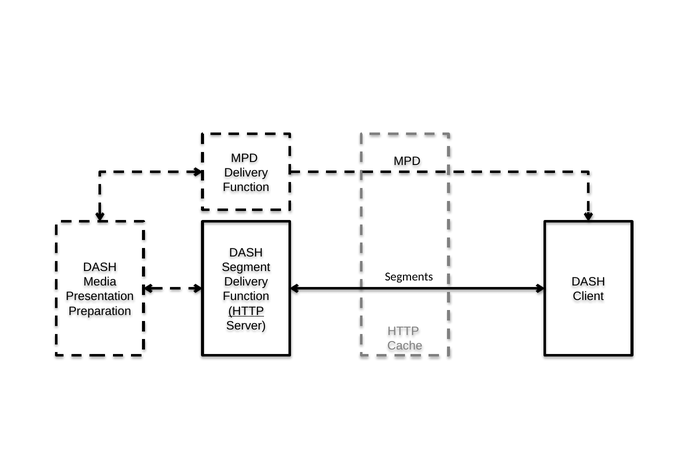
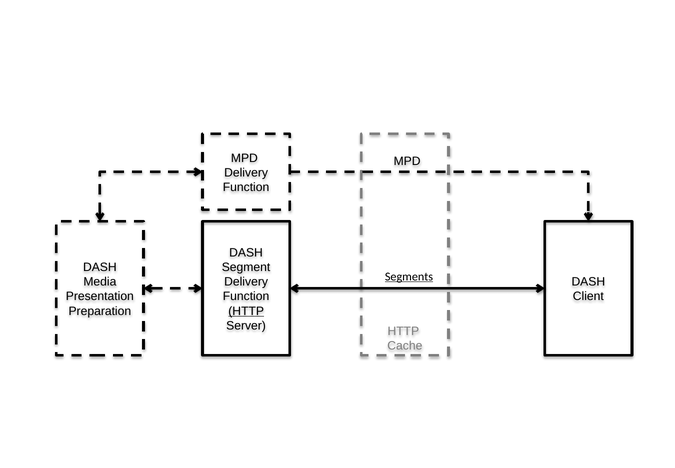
Segments underline: none -> present
